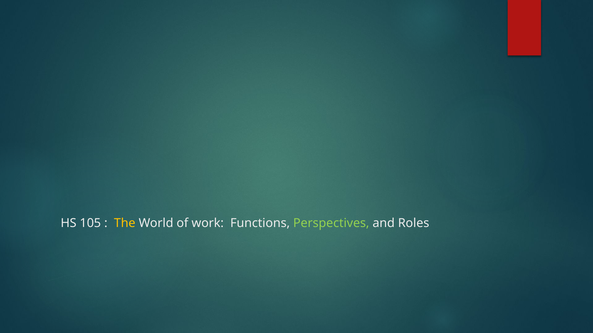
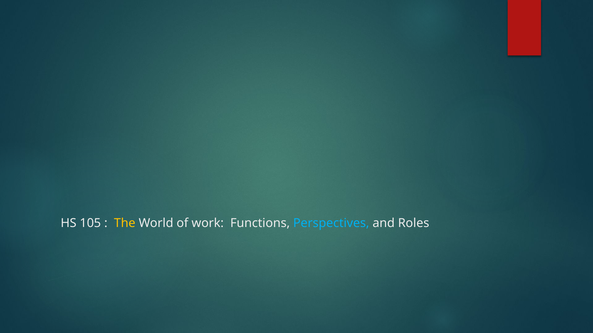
Perspectives colour: light green -> light blue
